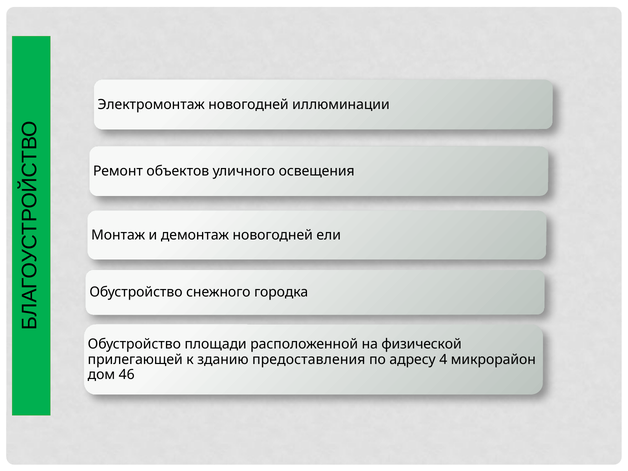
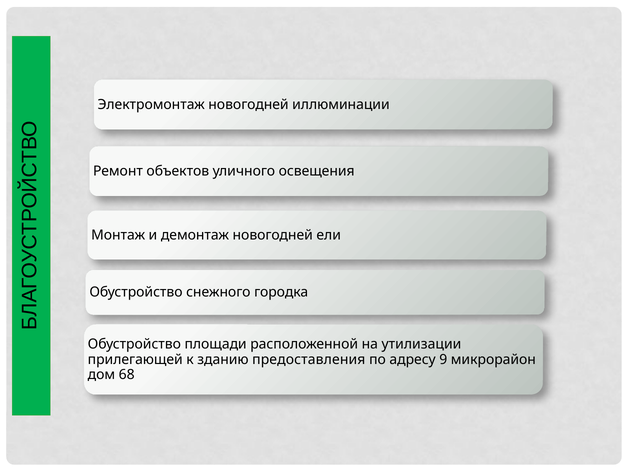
физической: физической -> утилизации
4: 4 -> 9
46: 46 -> 68
